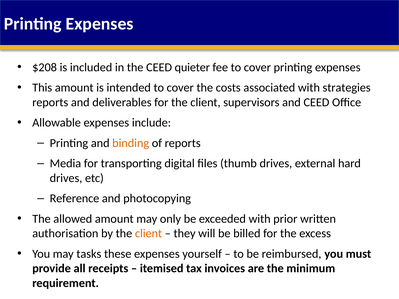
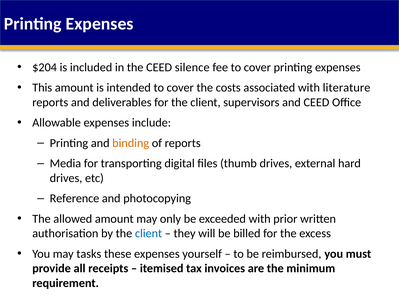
$208: $208 -> $204
quieter: quieter -> silence
strategies: strategies -> literature
client at (149, 234) colour: orange -> blue
